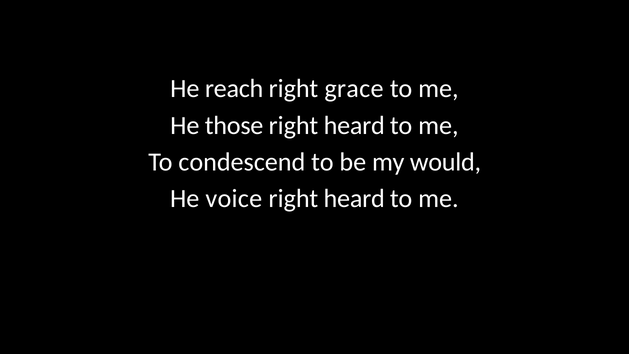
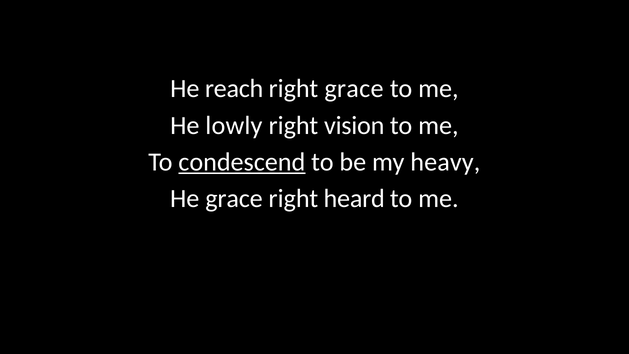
those: those -> lowly
heard at (354, 125): heard -> vision
condescend underline: none -> present
would: would -> heavy
He voice: voice -> grace
